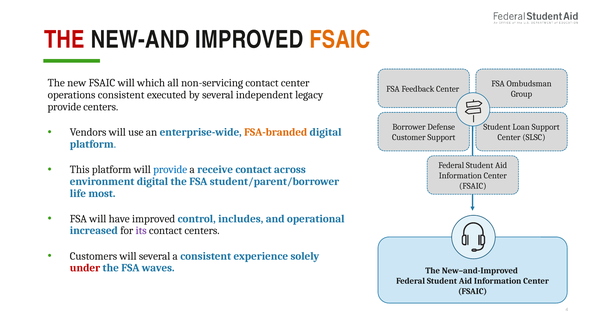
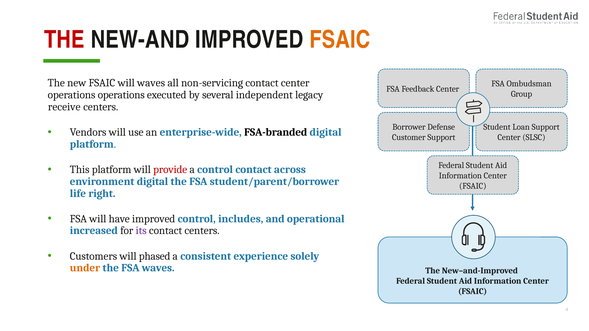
will which: which -> waves
operations consistent: consistent -> operations
provide at (64, 107): provide -> receive
FSA-branded colour: orange -> black
provide at (170, 170) colour: blue -> red
a receive: receive -> control
most: most -> right
will several: several -> phased
under colour: red -> orange
